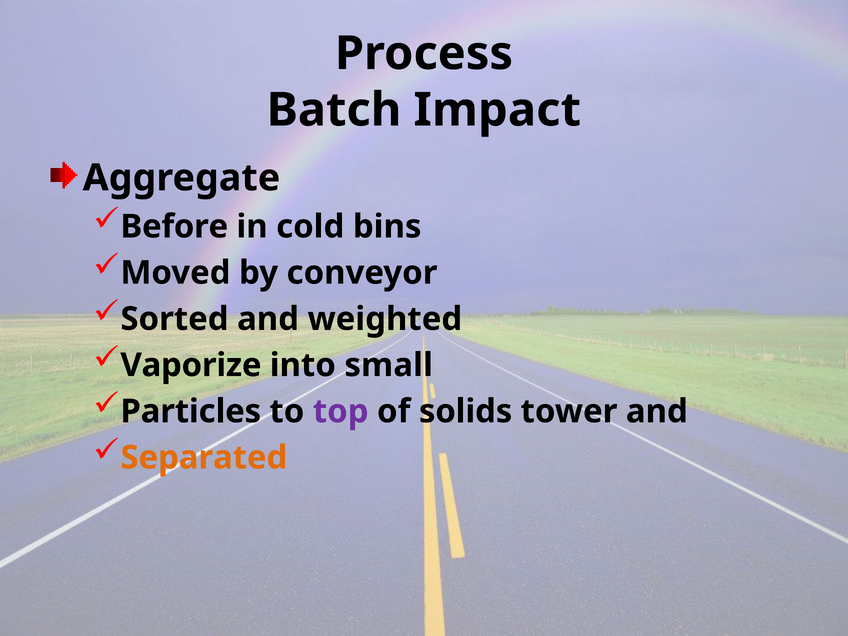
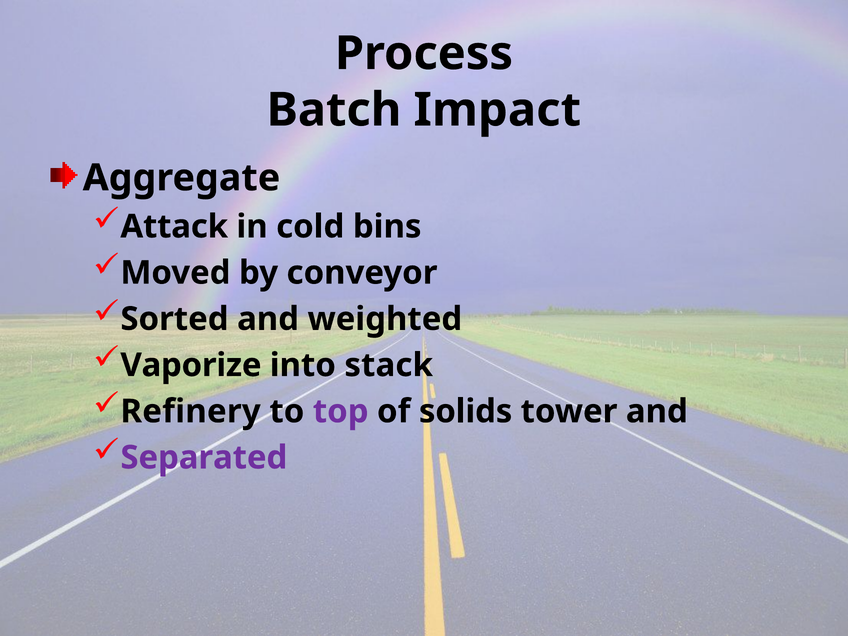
Before: Before -> Attack
small: small -> stack
Particles: Particles -> Refinery
Separated colour: orange -> purple
